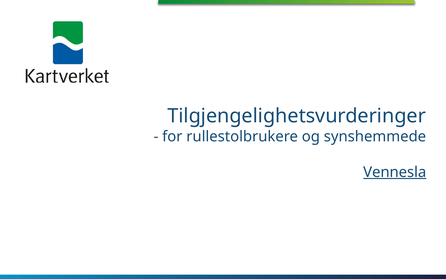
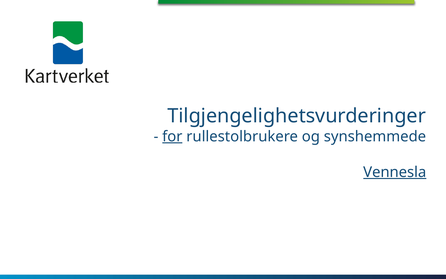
for underline: none -> present
